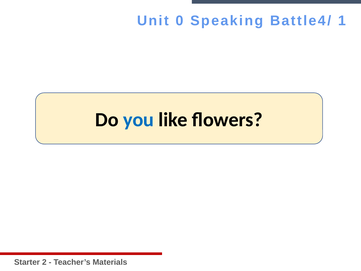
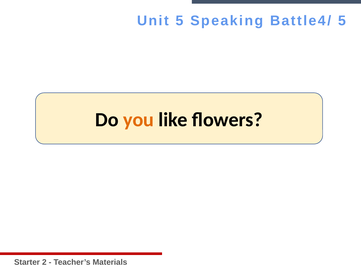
Unit 0: 0 -> 5
Battle4/ 1: 1 -> 5
you colour: blue -> orange
